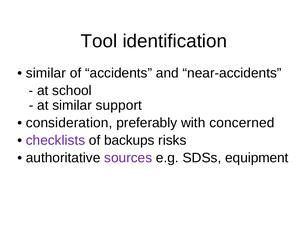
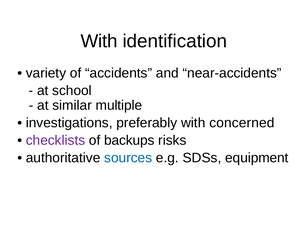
Tool at (99, 41): Tool -> With
similar at (46, 73): similar -> variety
support: support -> multiple
consideration: consideration -> investigations
sources colour: purple -> blue
